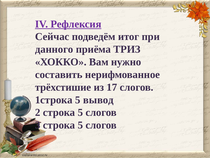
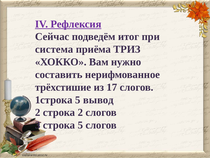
данного: данного -> система
2 строка 5: 5 -> 2
